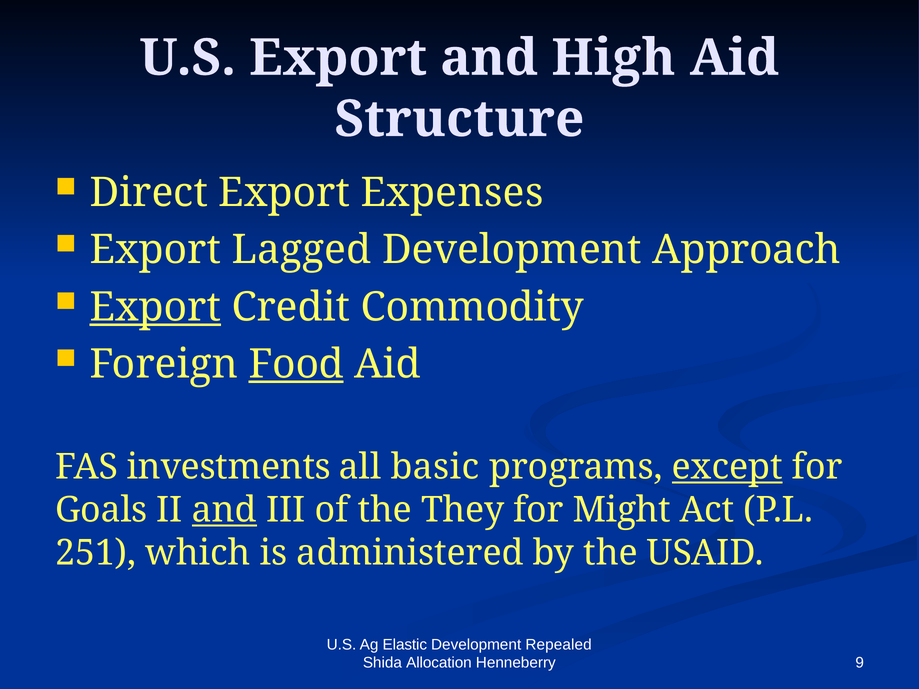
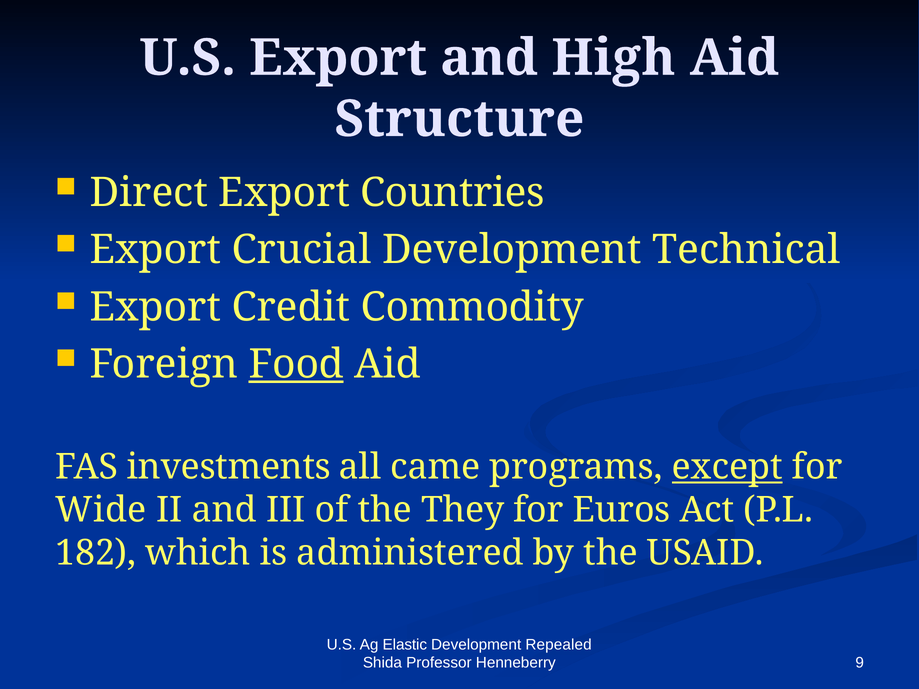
Expenses: Expenses -> Countries
Lagged: Lagged -> Crucial
Approach: Approach -> Technical
Export at (155, 307) underline: present -> none
basic: basic -> came
Goals: Goals -> Wide
and at (224, 510) underline: present -> none
Might: Might -> Euros
251: 251 -> 182
Allocation: Allocation -> Professor
